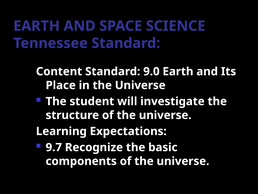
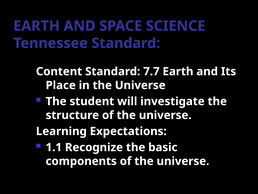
9.0: 9.0 -> 7.7
9.7: 9.7 -> 1.1
